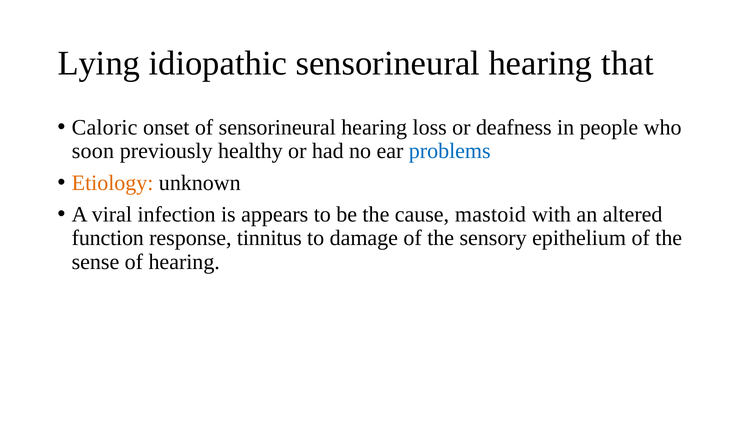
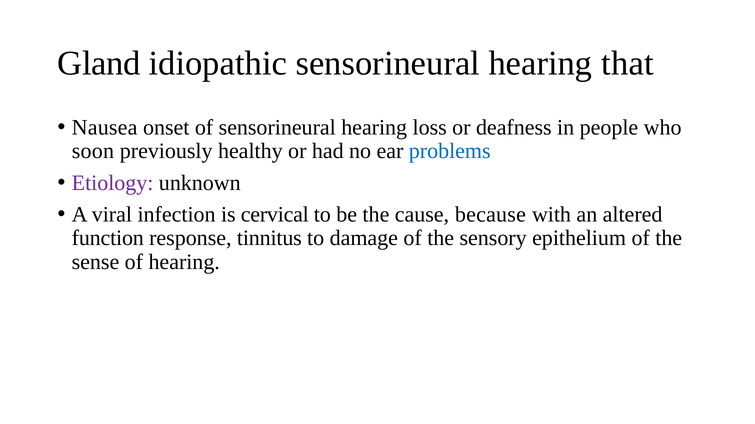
Lying: Lying -> Gland
Caloric: Caloric -> Nausea
Etiology colour: orange -> purple
appears: appears -> cervical
mastoid: mastoid -> because
